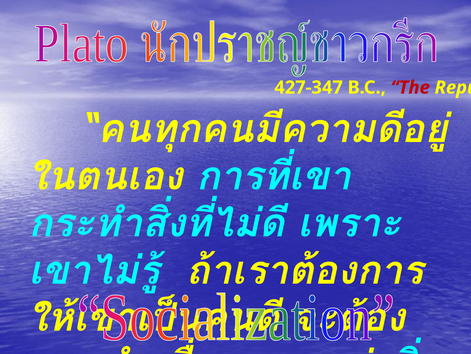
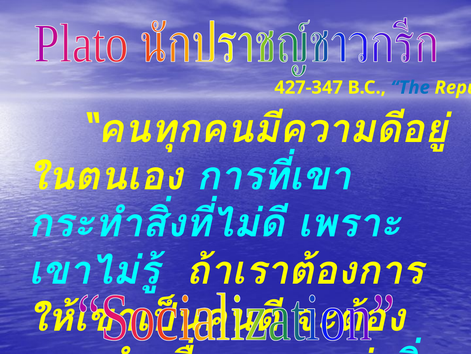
The colour: red -> blue
